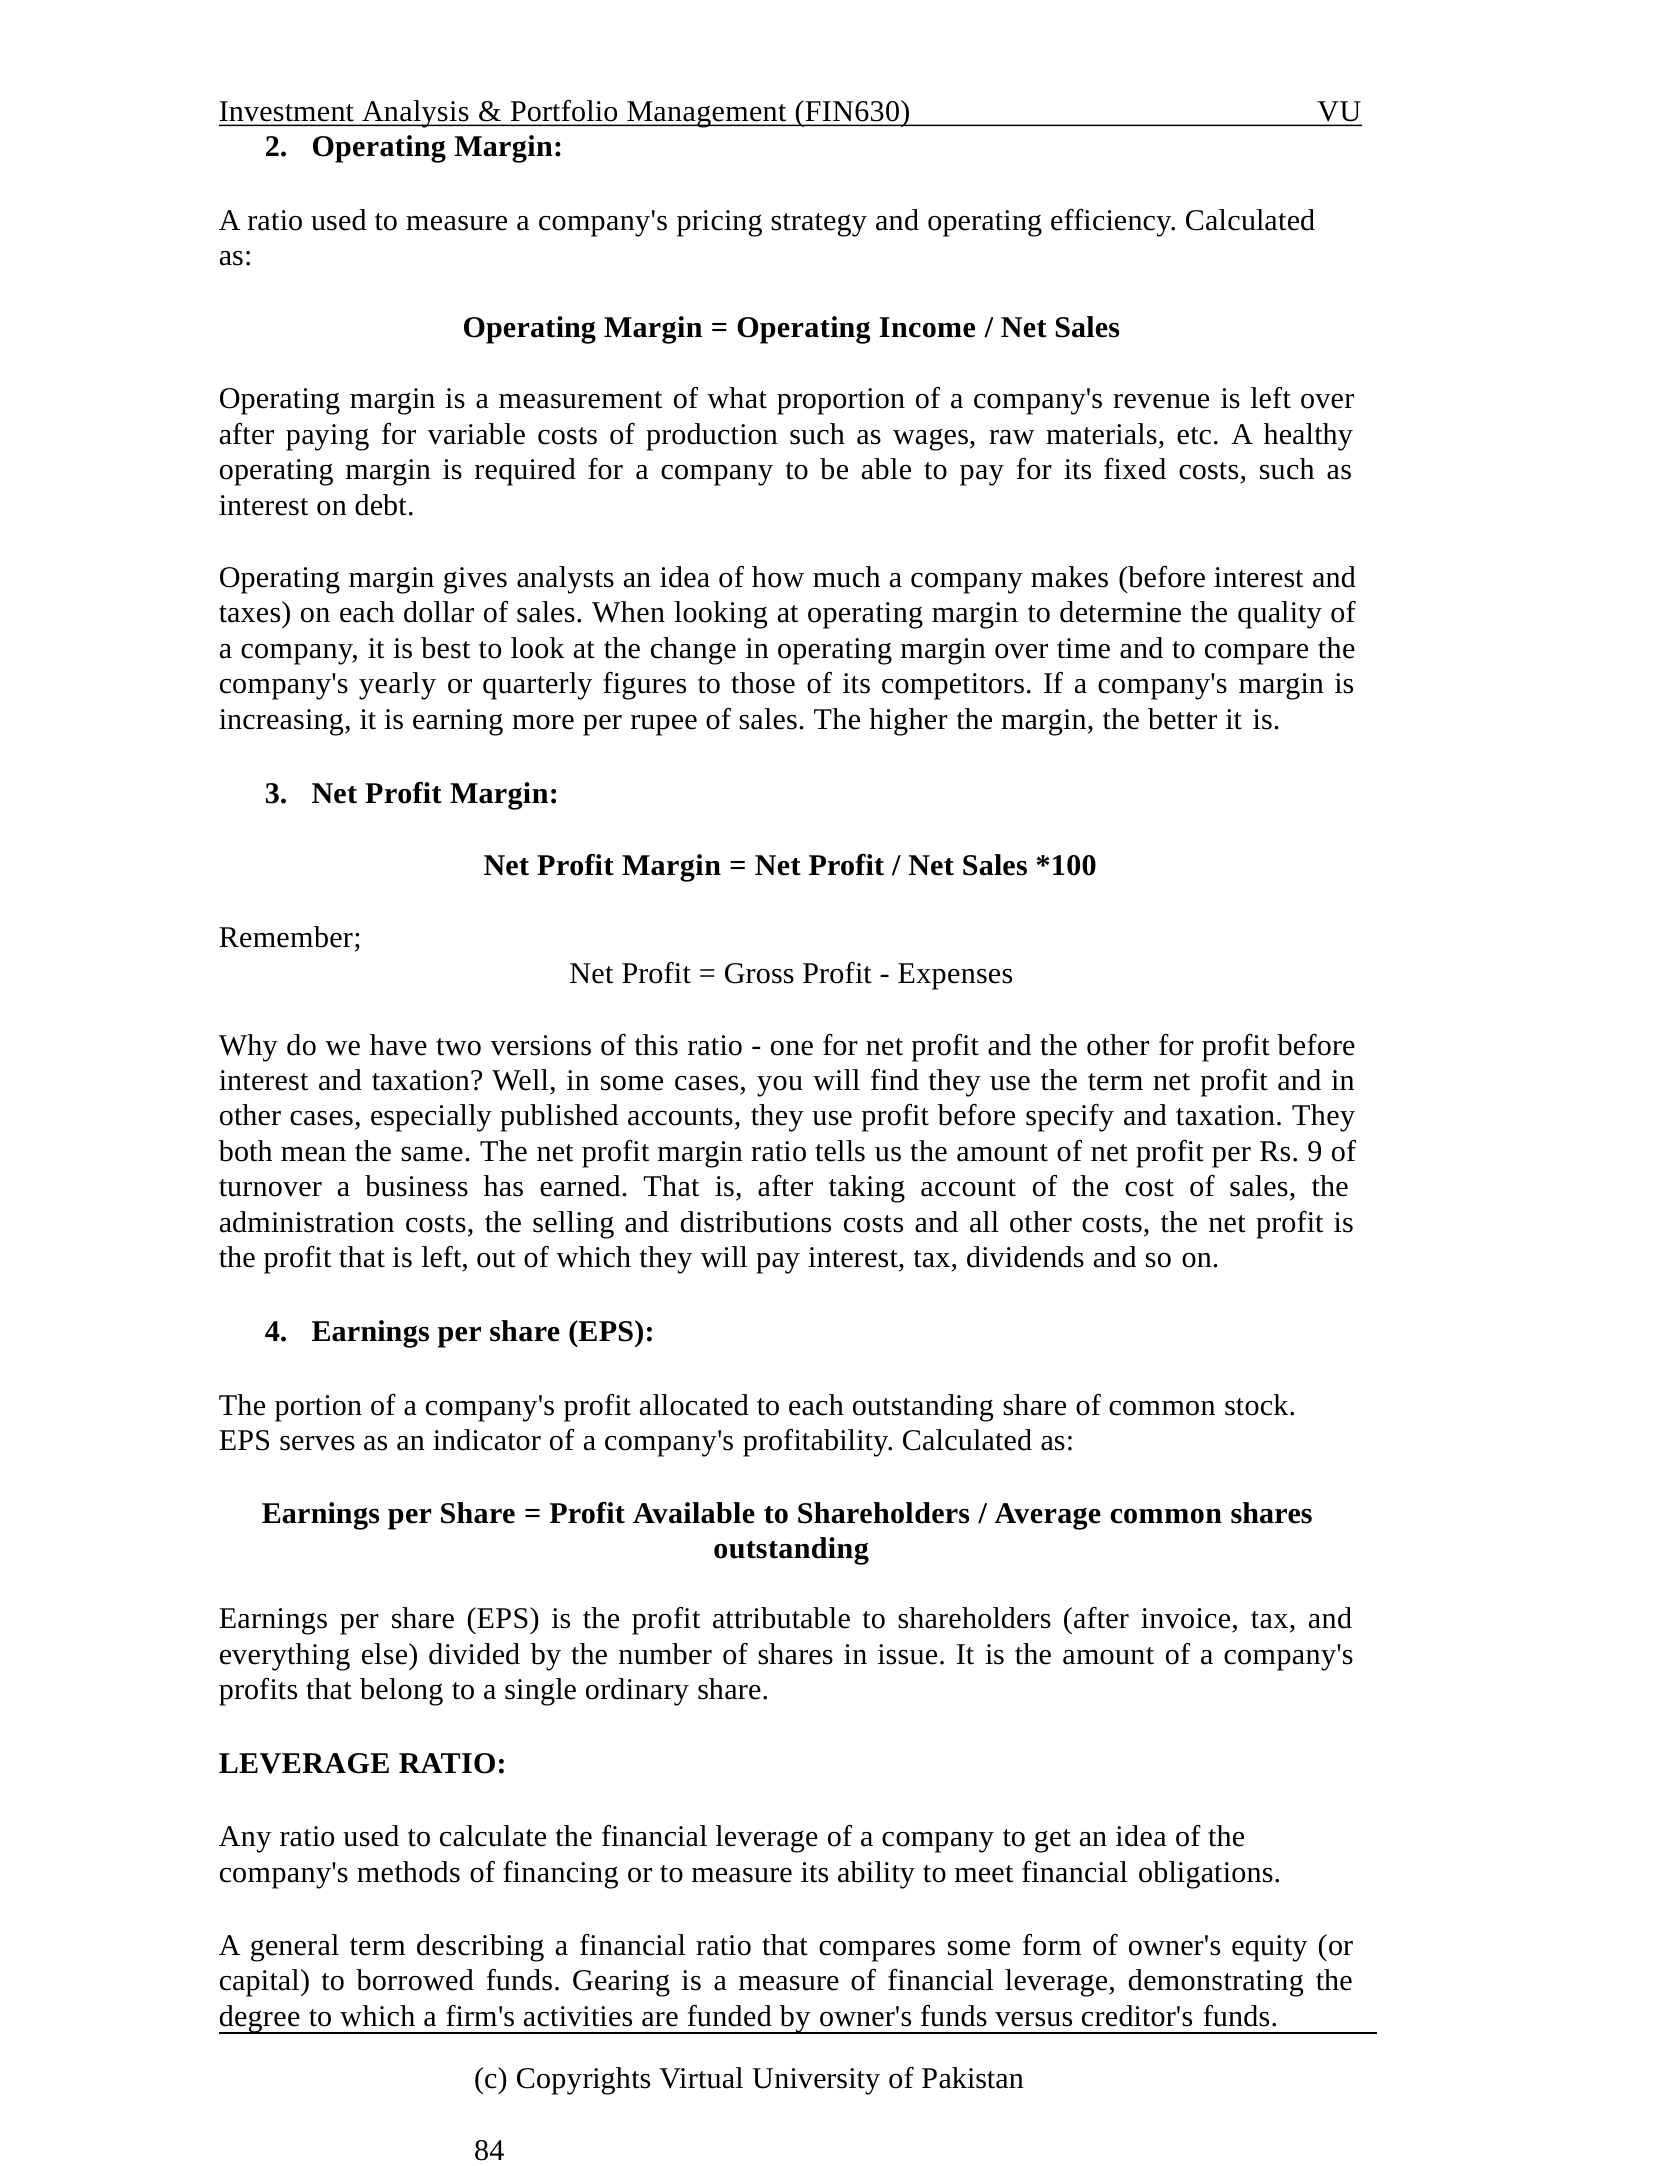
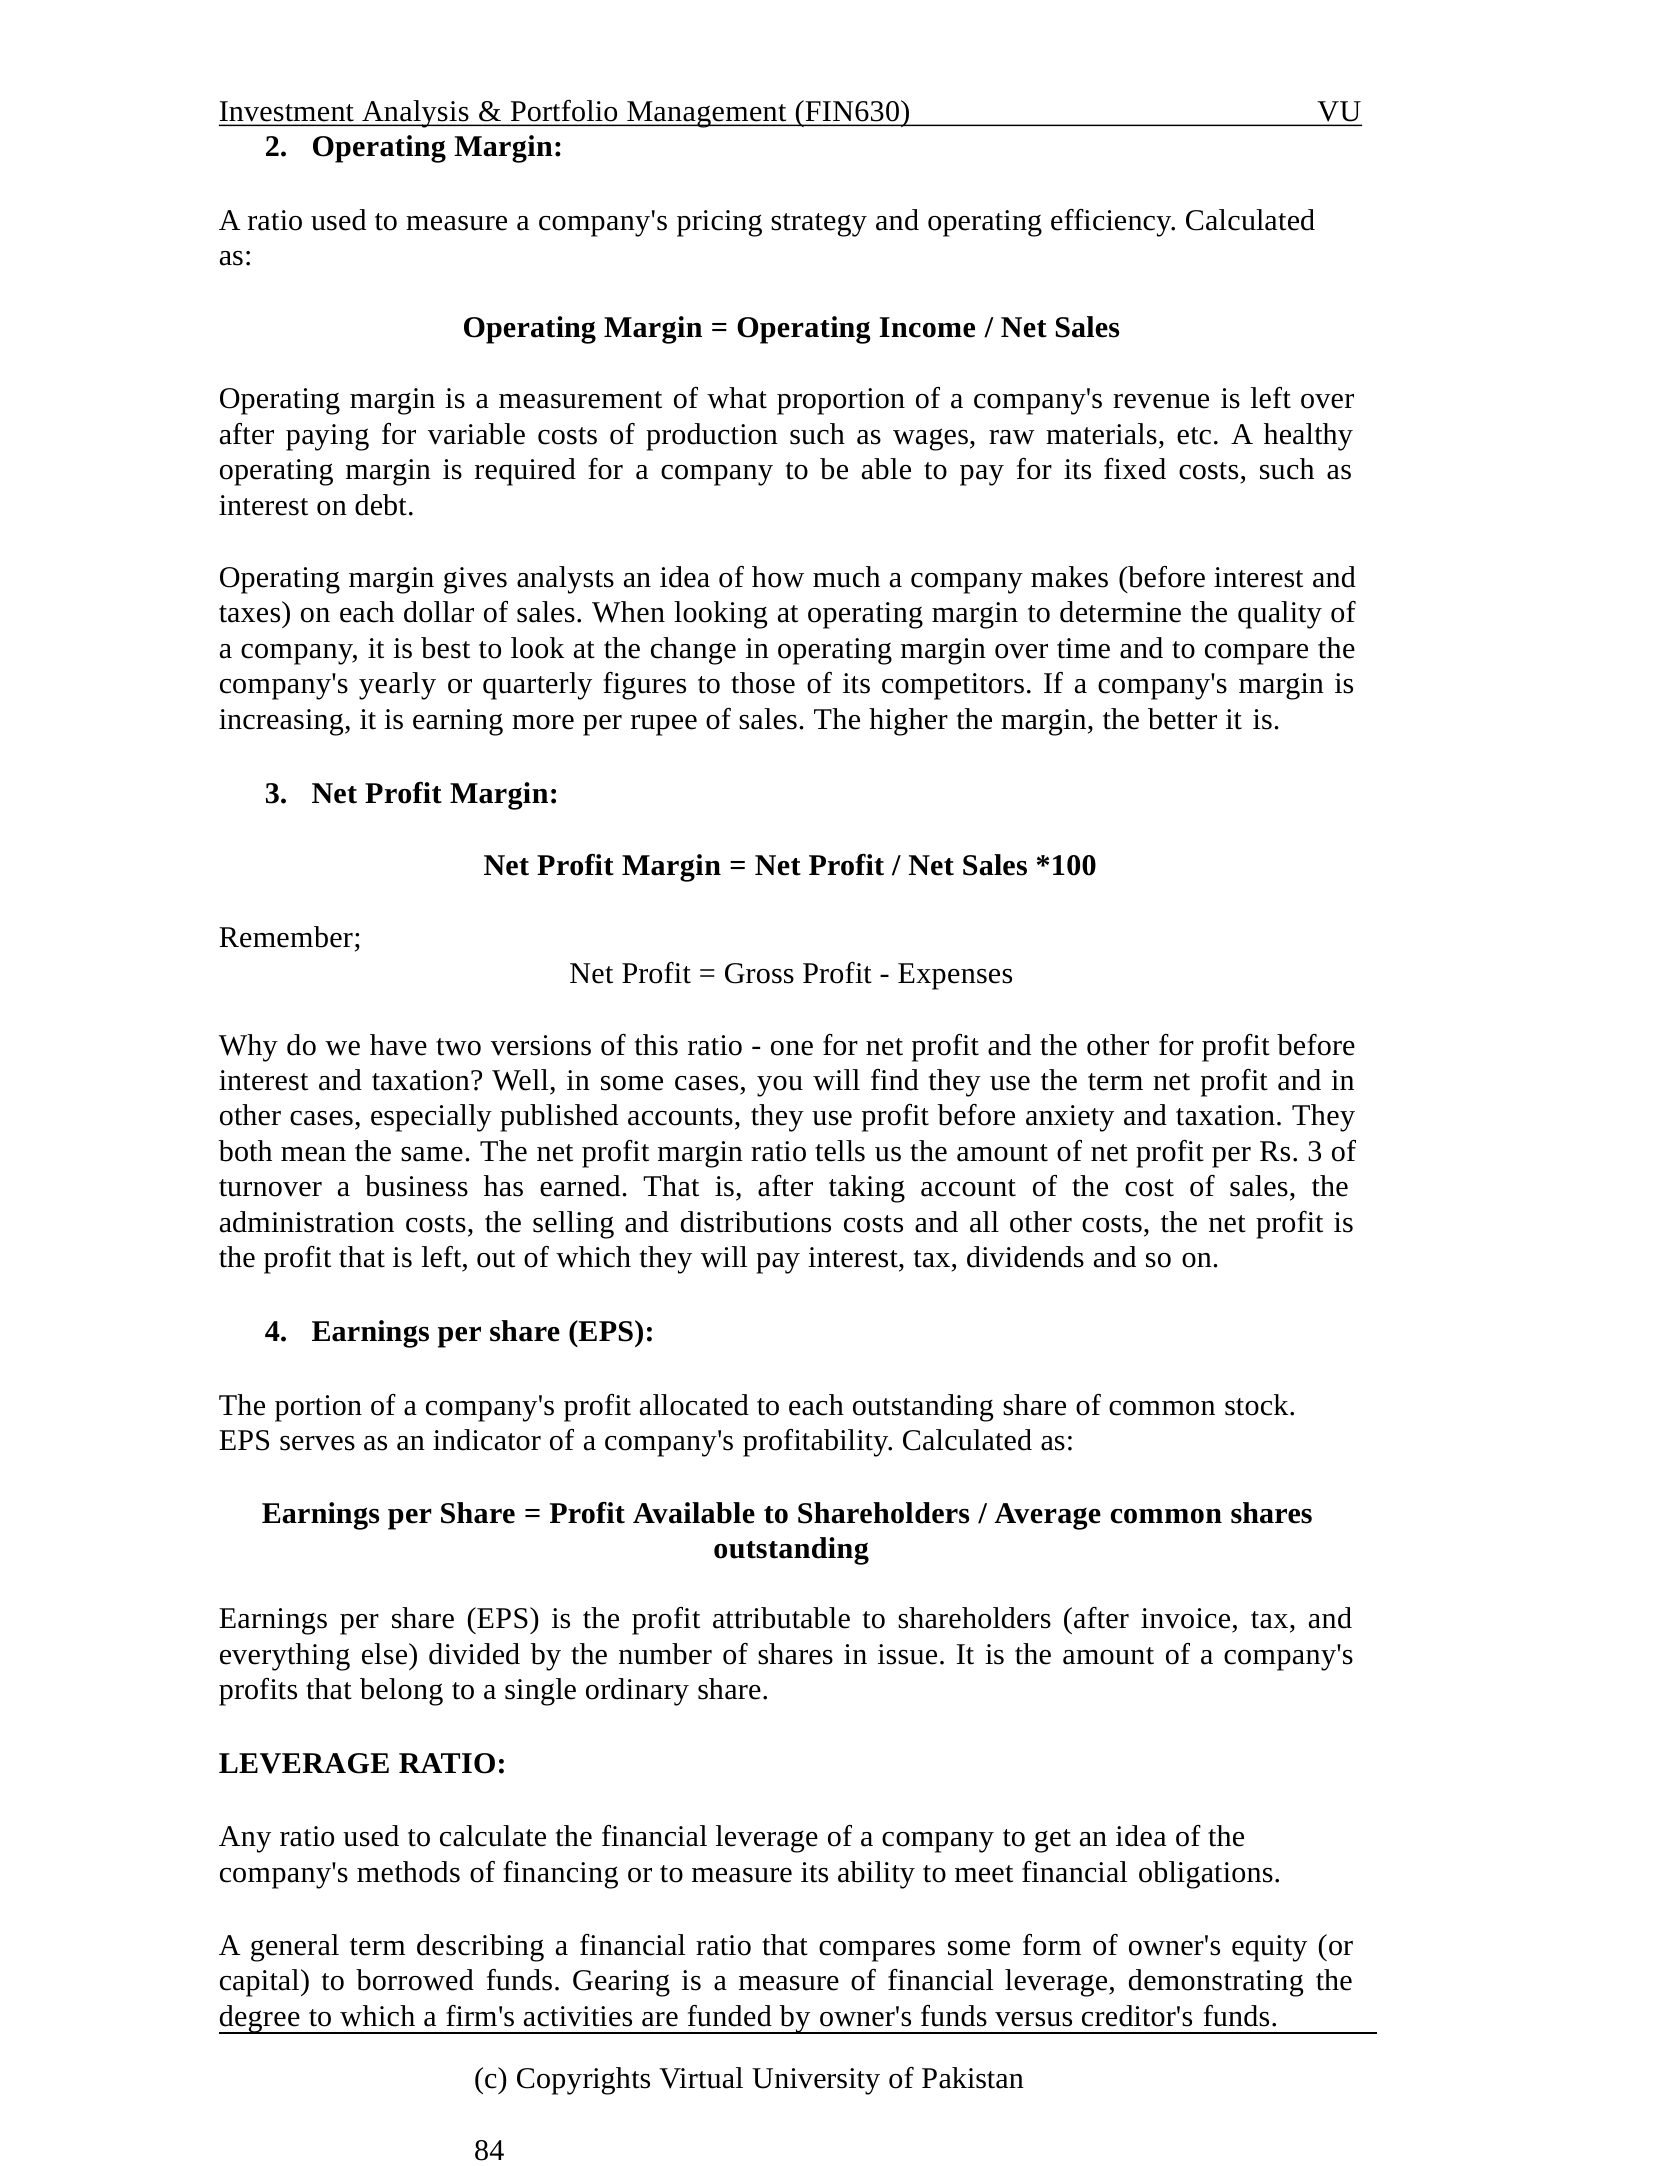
specify: specify -> anxiety
Rs 9: 9 -> 3
